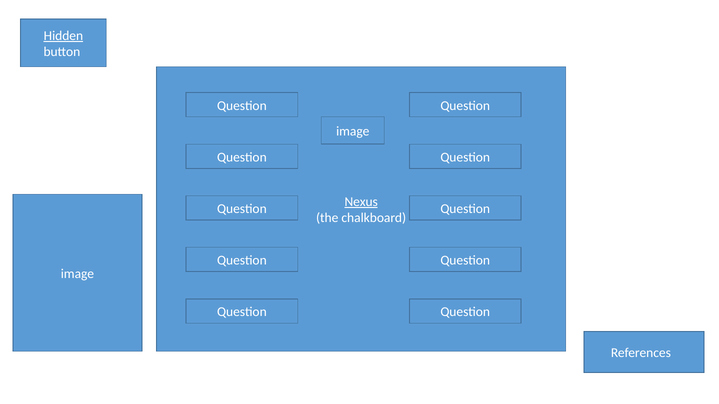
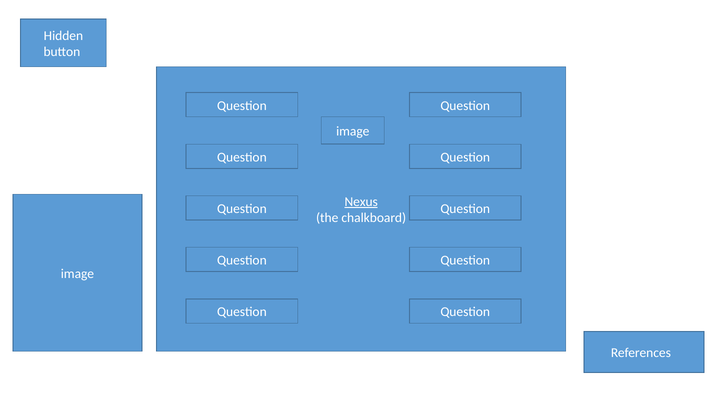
Hidden underline: present -> none
